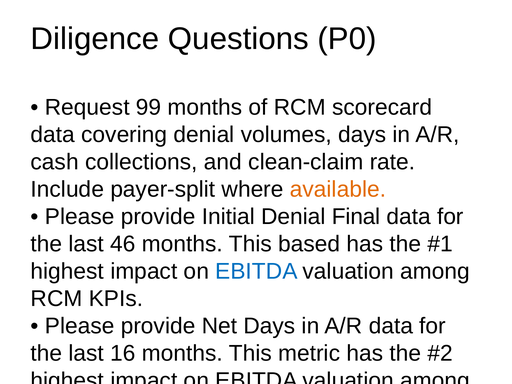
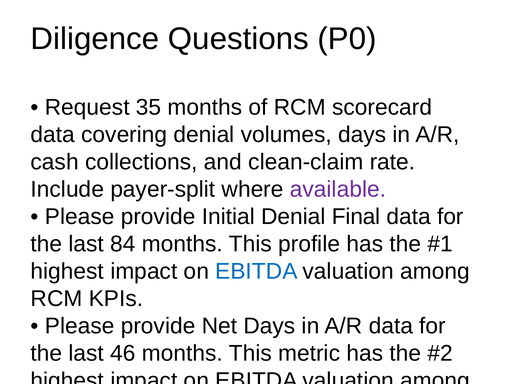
99: 99 -> 35
available colour: orange -> purple
46: 46 -> 84
based: based -> profile
16: 16 -> 46
